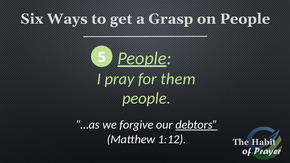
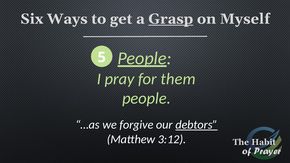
Grasp underline: none -> present
on People: People -> Myself
1:12: 1:12 -> 3:12
